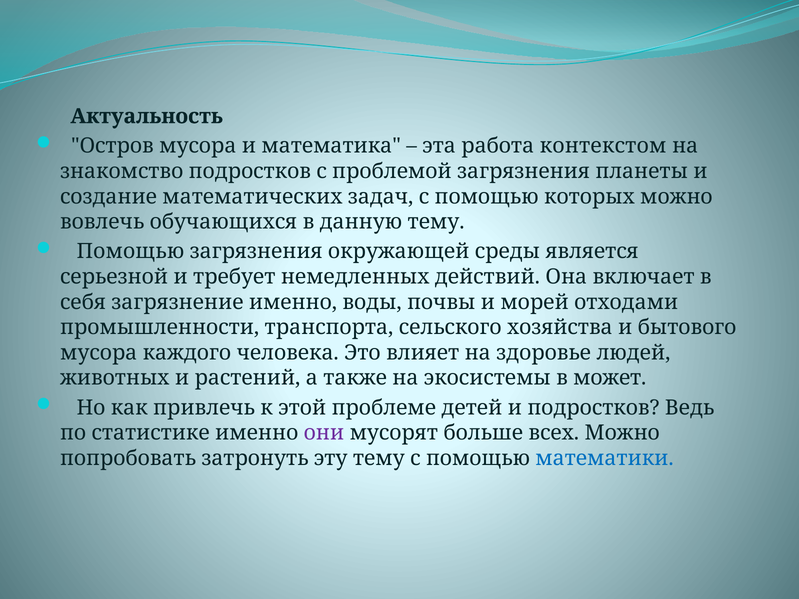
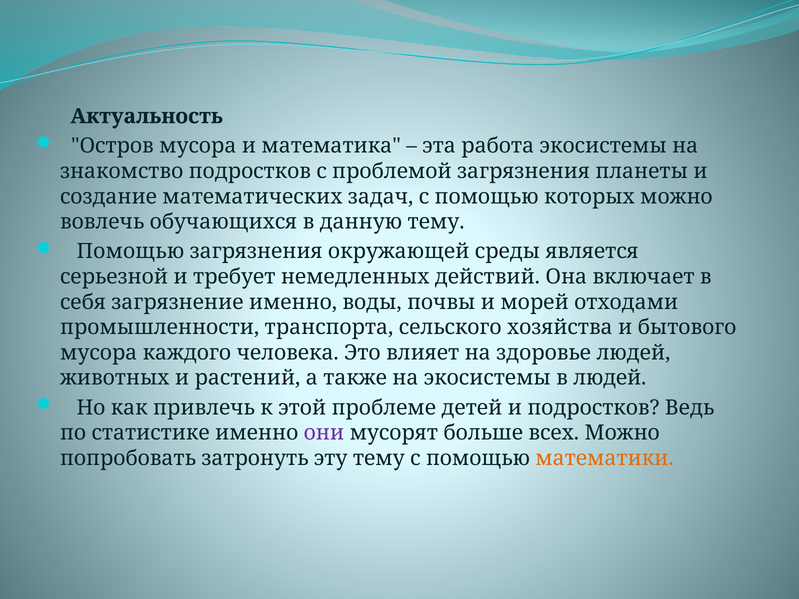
работа контекстом: контекстом -> экосистемы
в может: может -> людей
математики colour: blue -> orange
